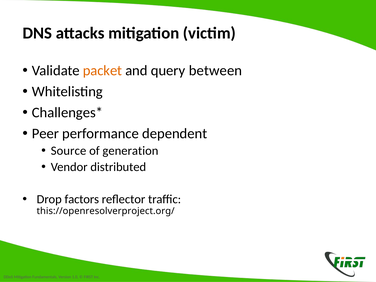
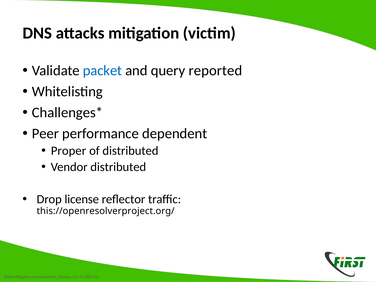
packet colour: orange -> blue
between: between -> reported
Source: Source -> Proper
of generation: generation -> distributed
factors: factors -> license
